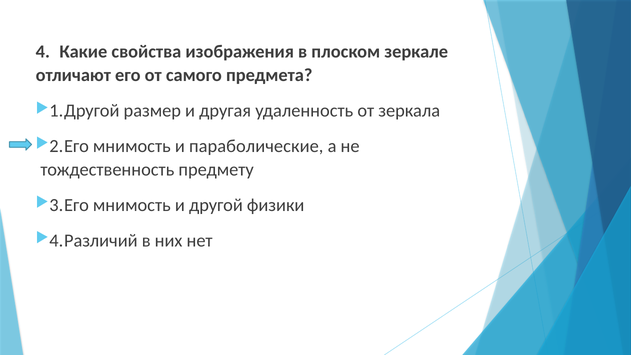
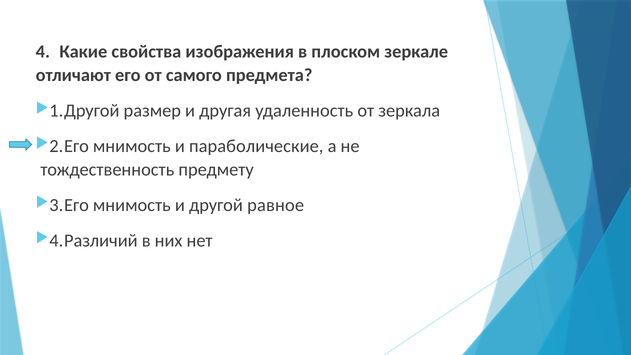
физики: физики -> равное
